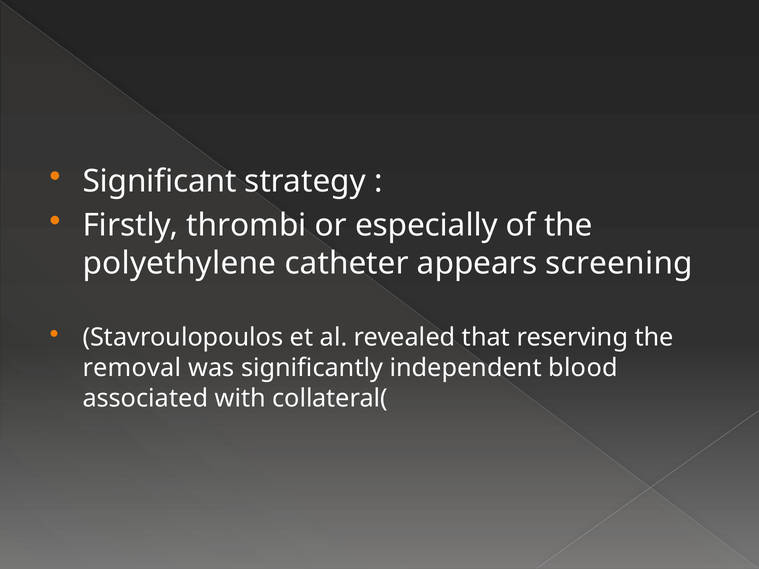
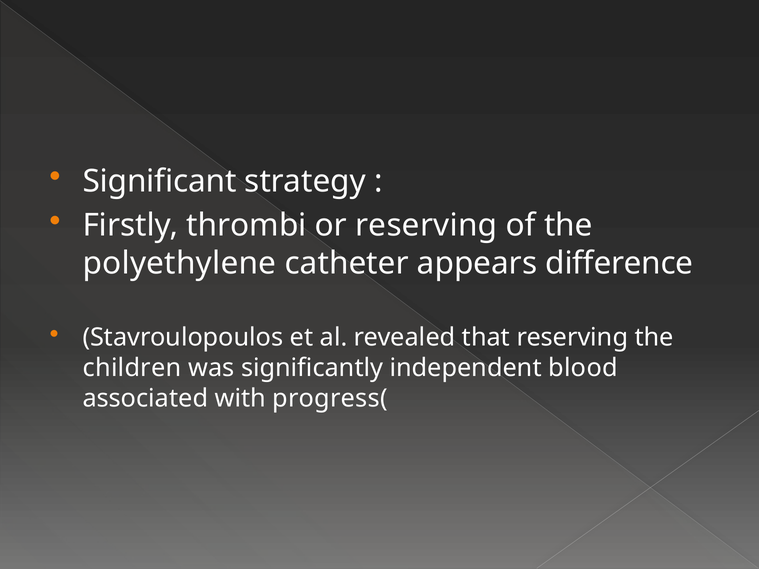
or especially: especially -> reserving
screening: screening -> difference
removal: removal -> children
collateral: collateral -> progress
